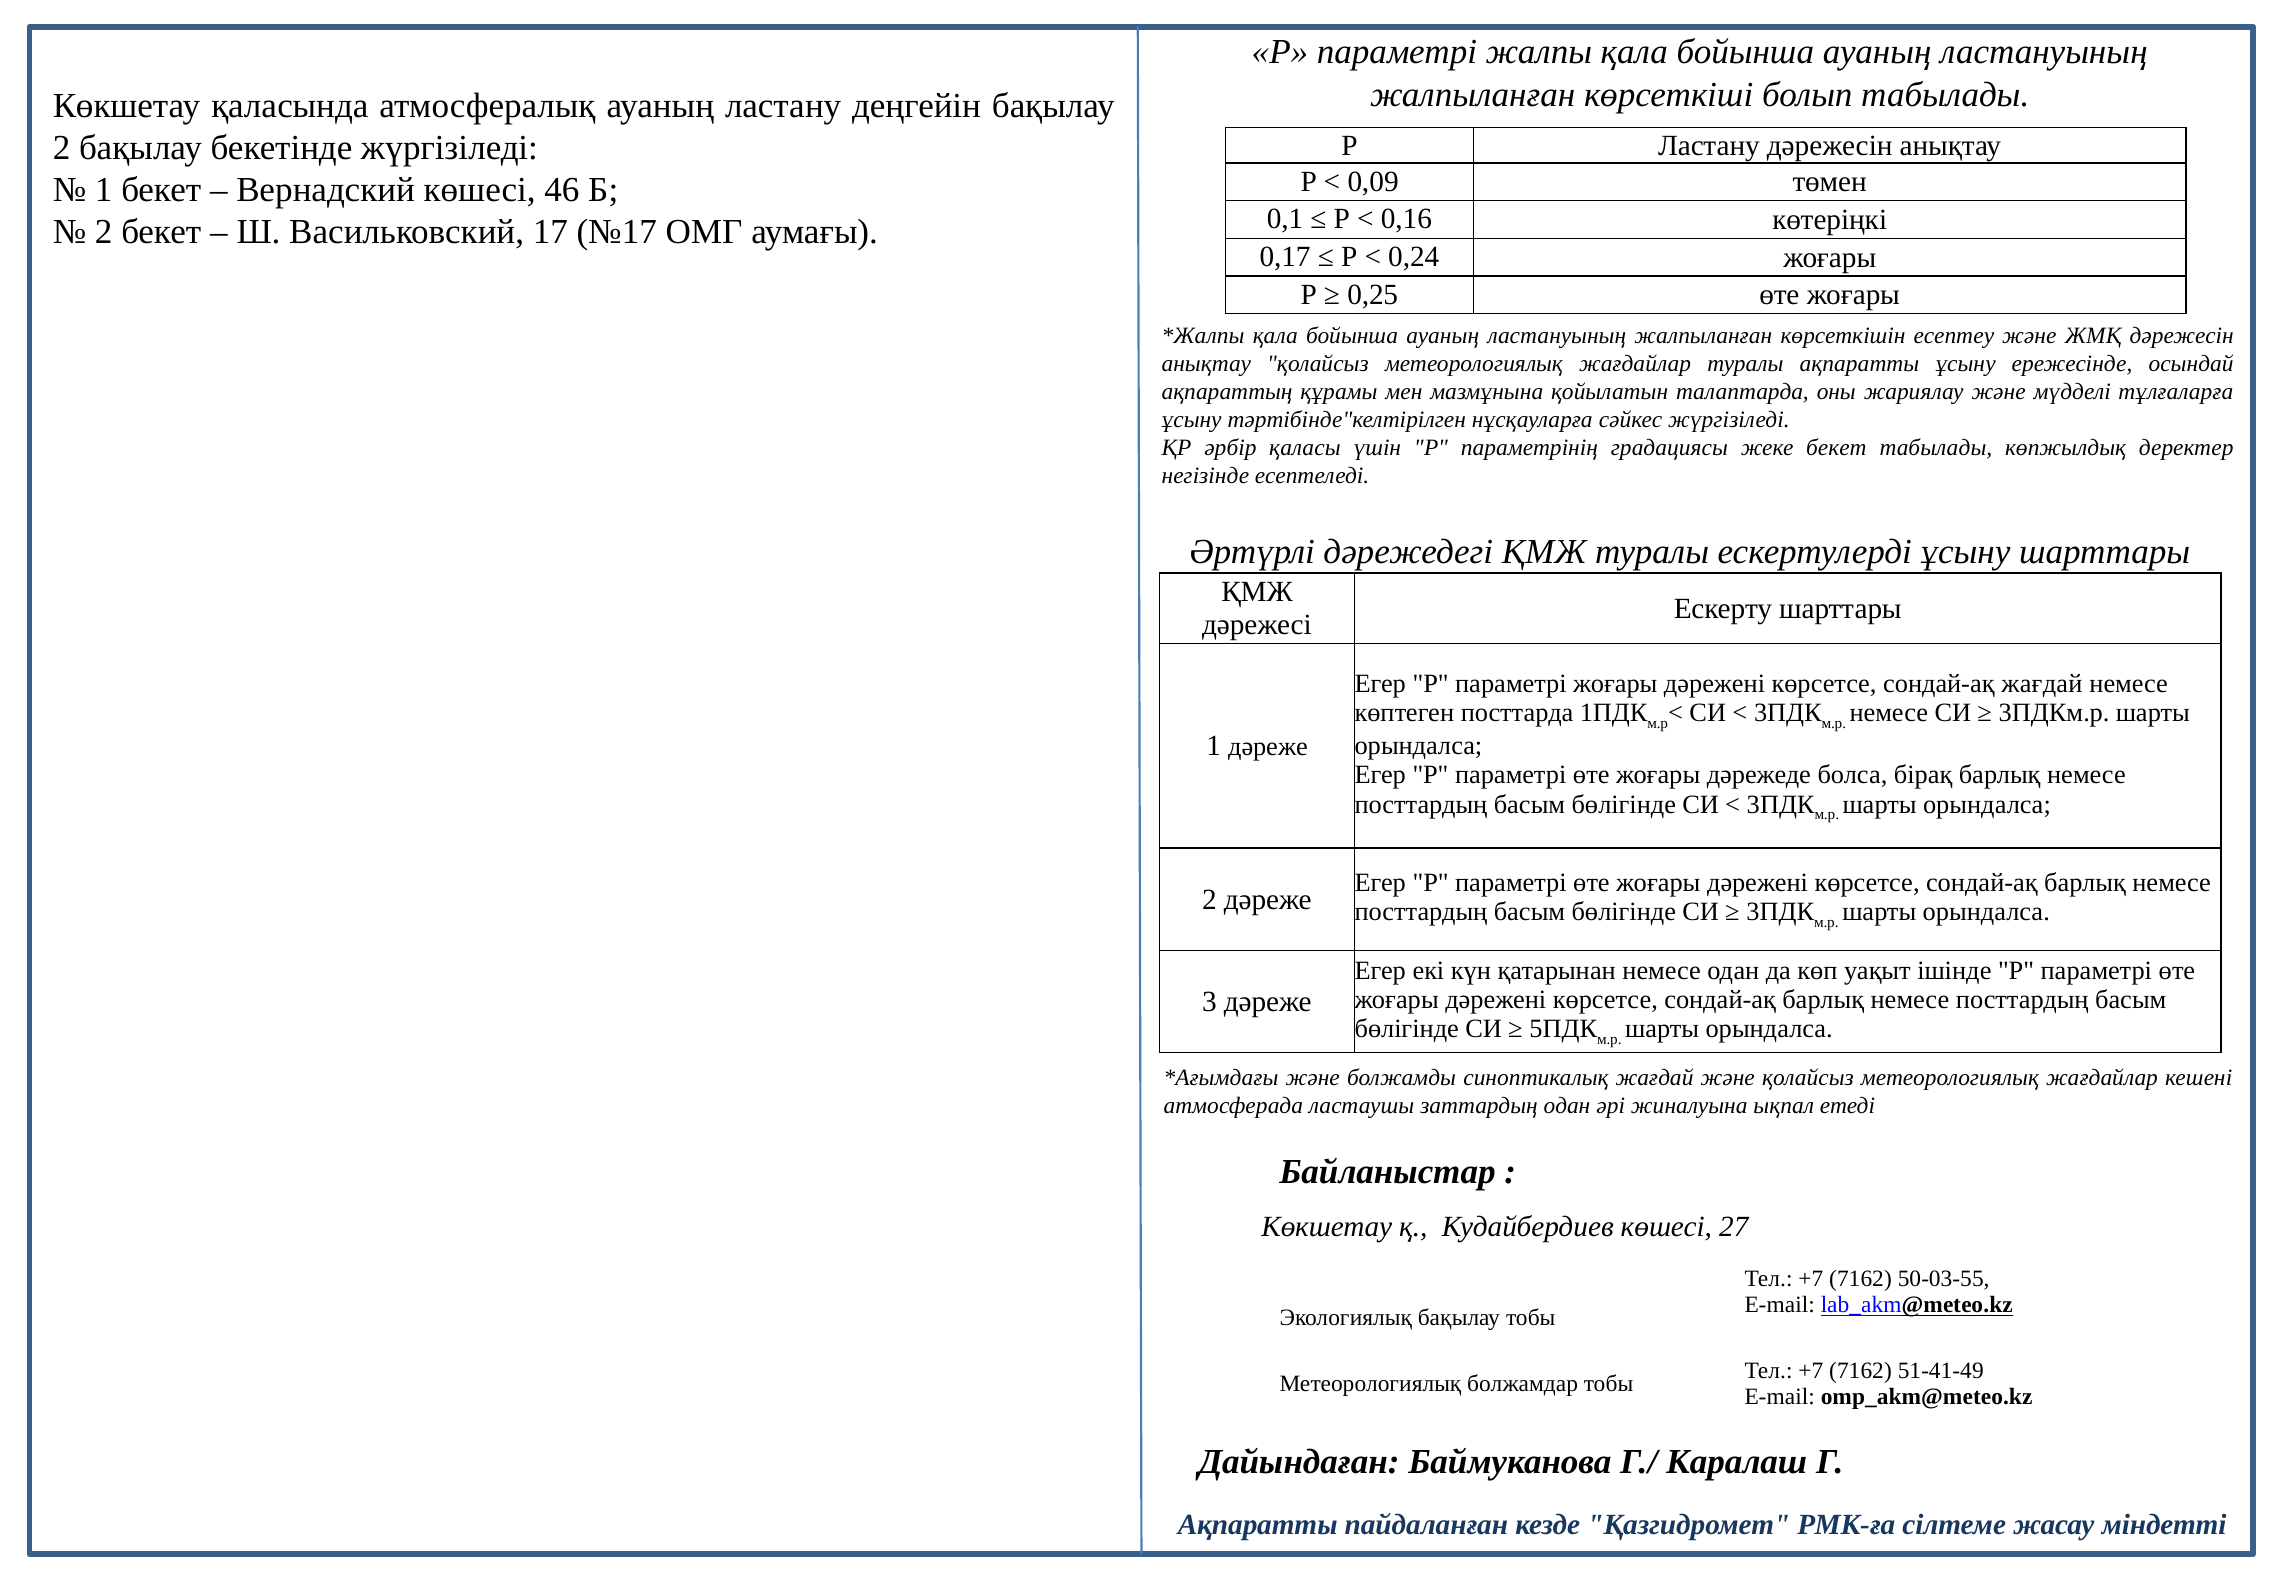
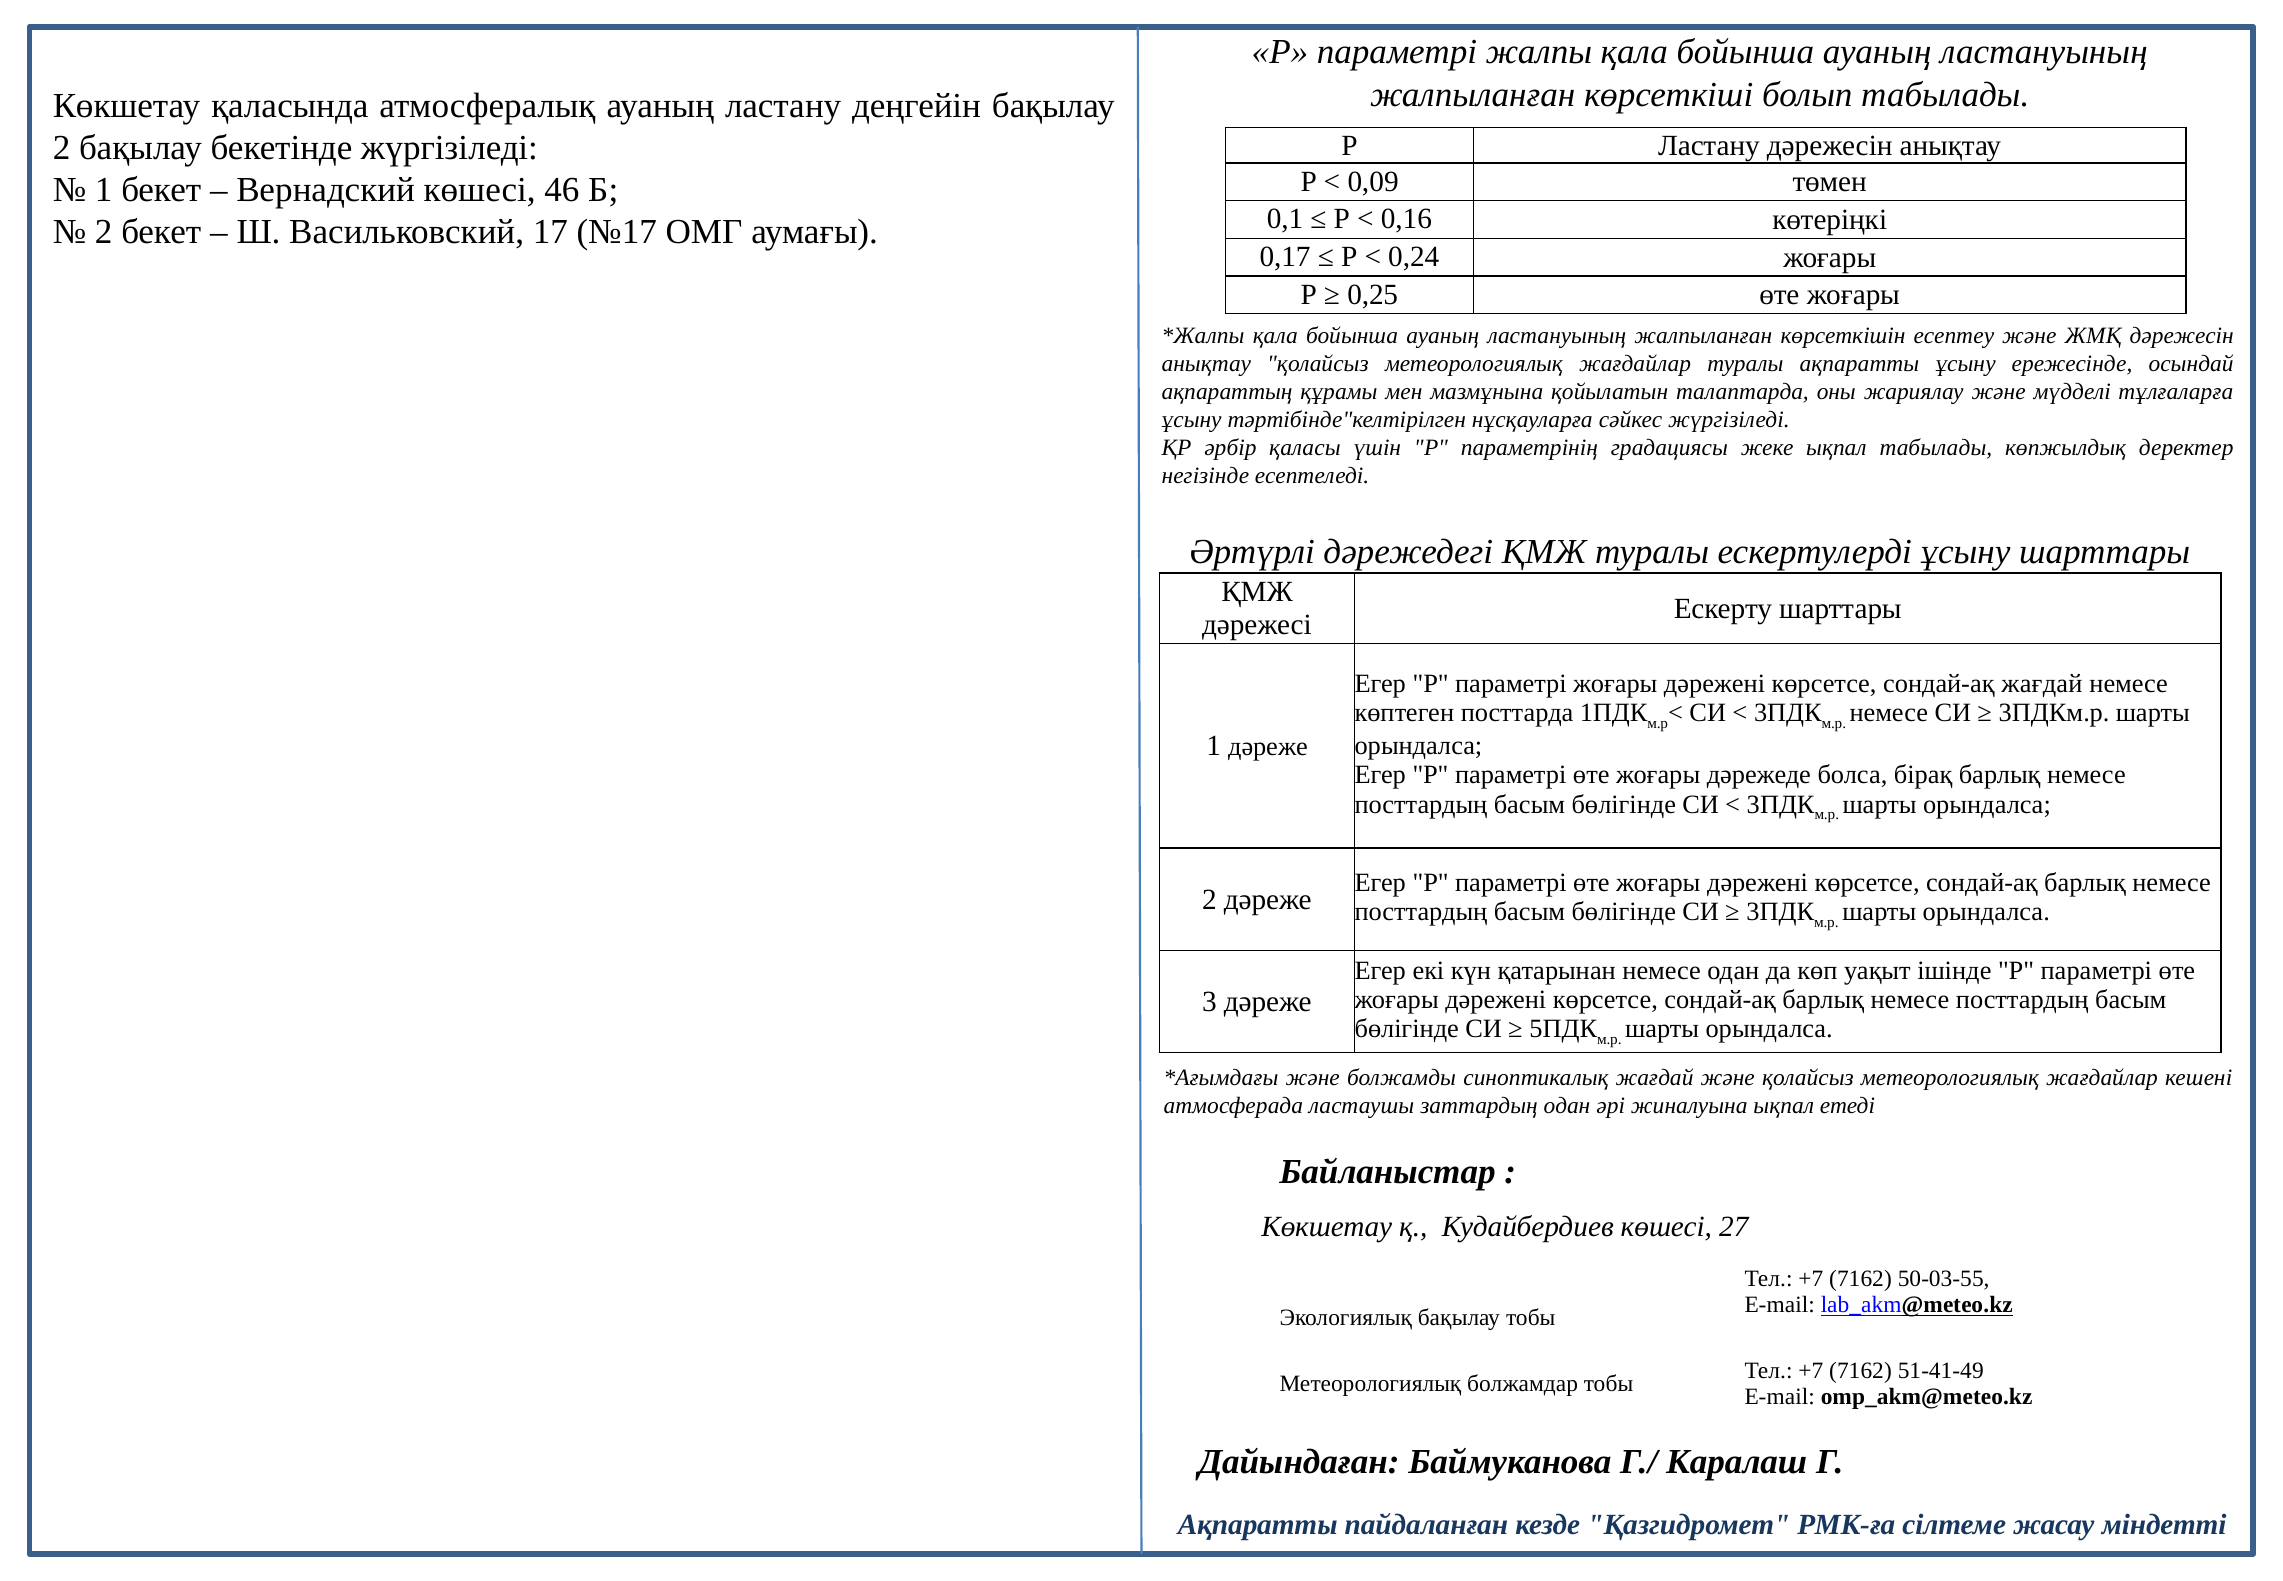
жеке бекет: бекет -> ықпал
